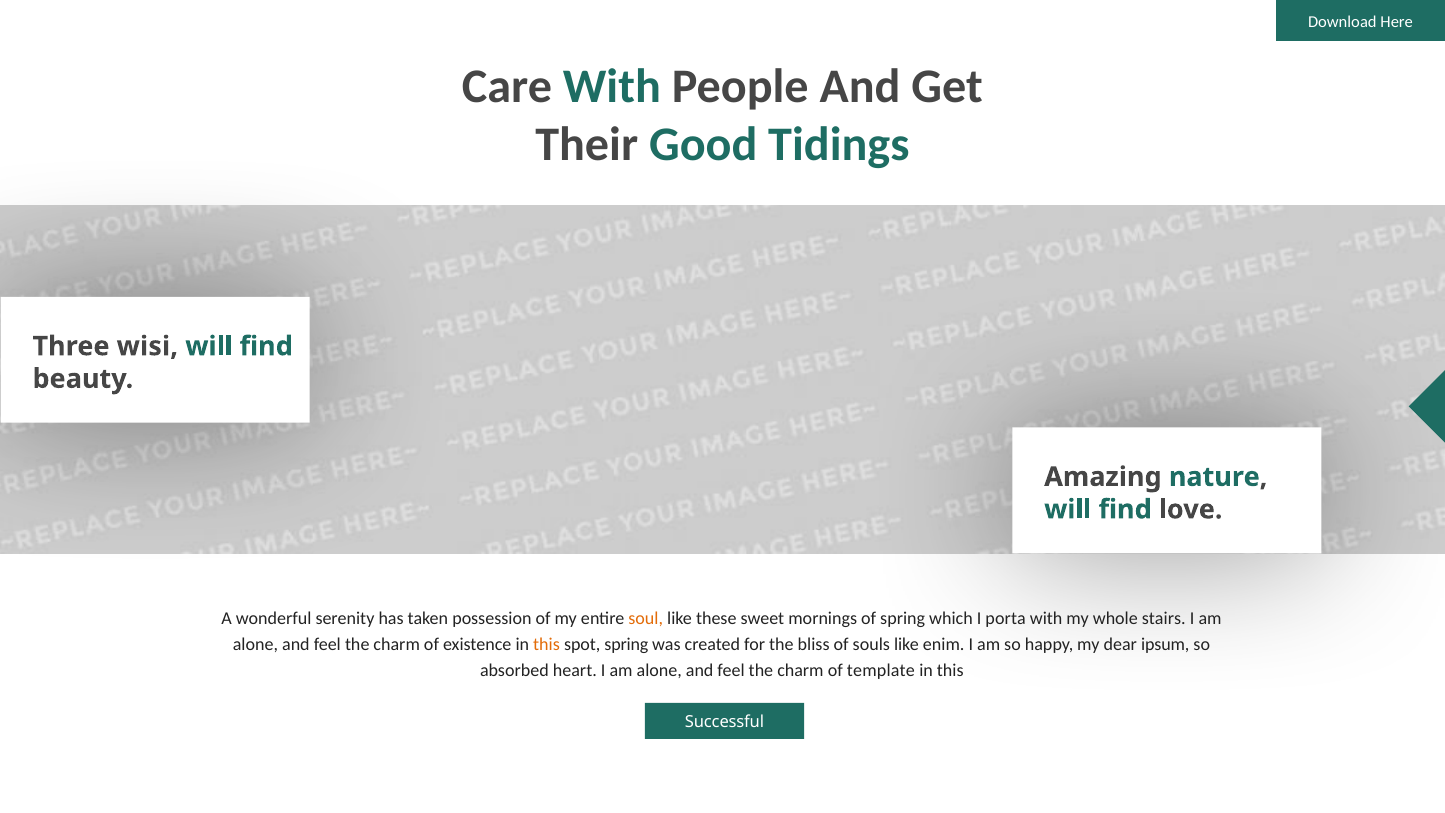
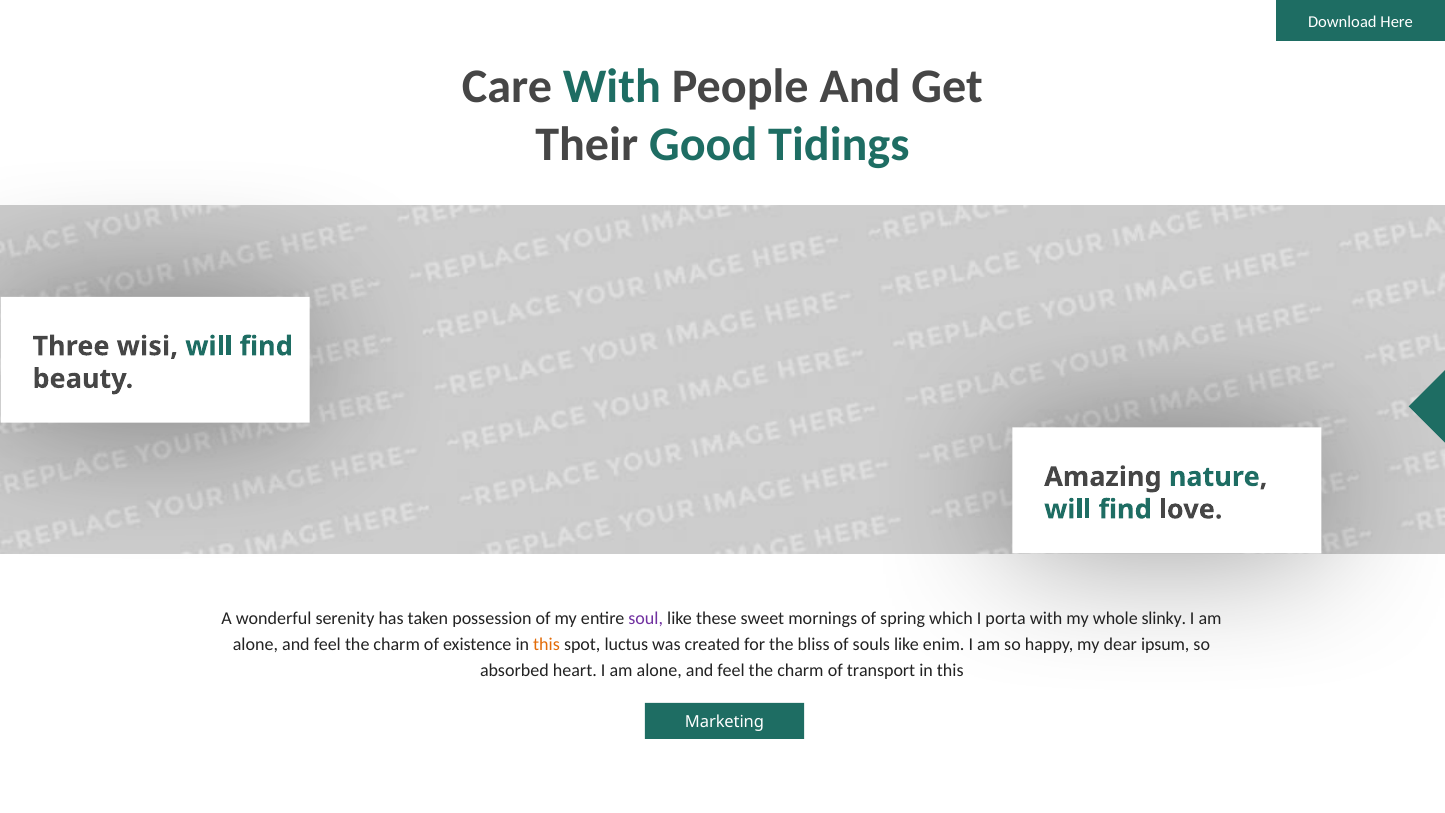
soul colour: orange -> purple
stairs: stairs -> slinky
spot spring: spring -> luctus
template: template -> transport
Successful: Successful -> Marketing
